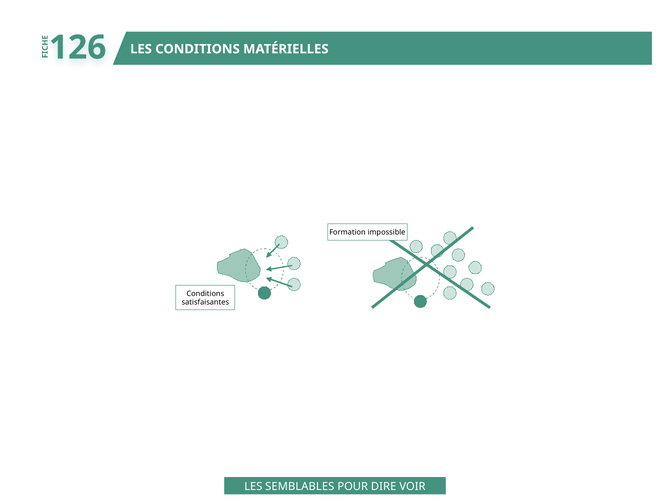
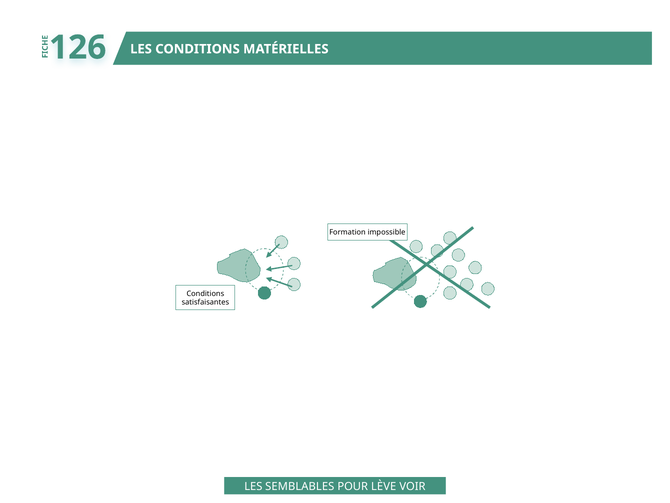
DIRE: DIRE -> LÈVE
